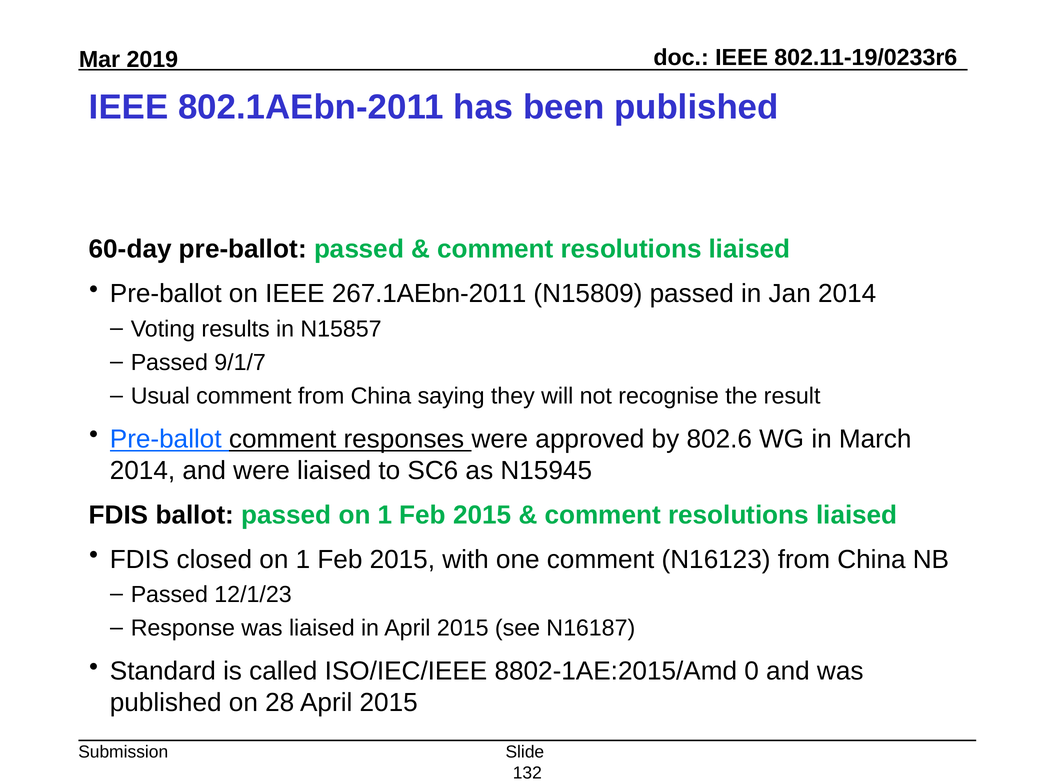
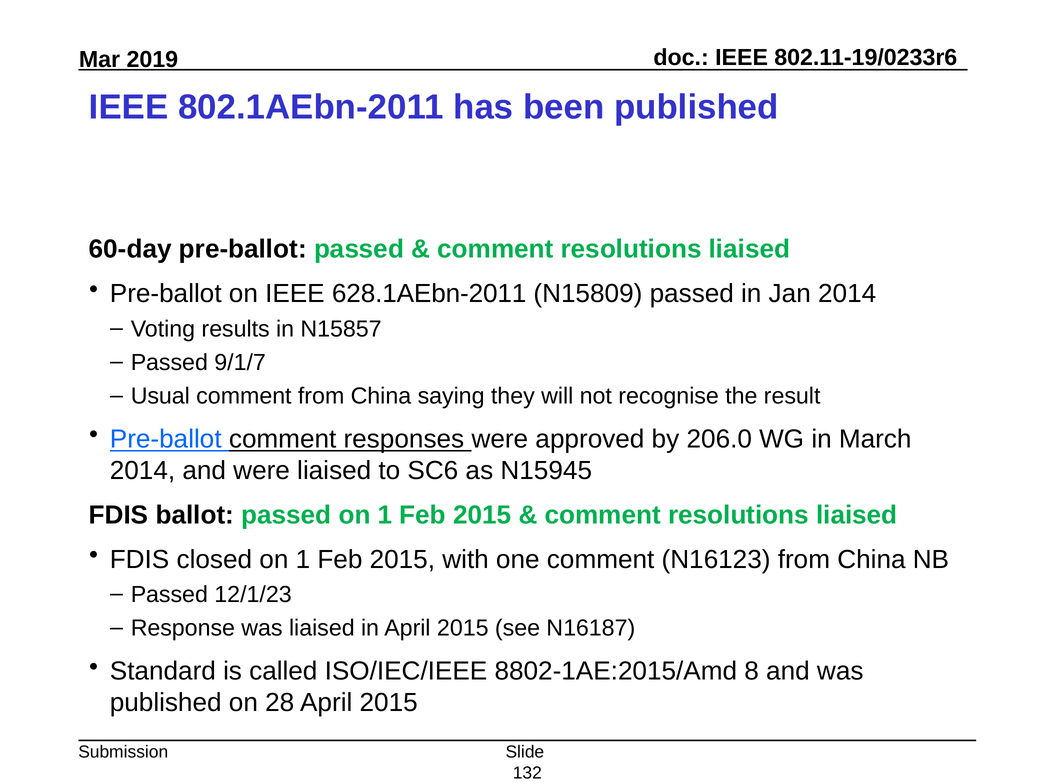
267.1AEbn-2011: 267.1AEbn-2011 -> 628.1AEbn-2011
802.6: 802.6 -> 206.0
0: 0 -> 8
